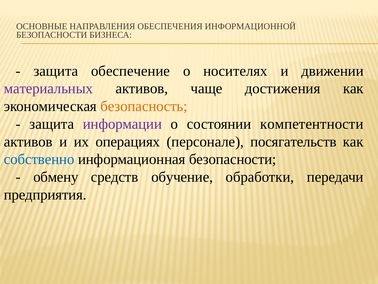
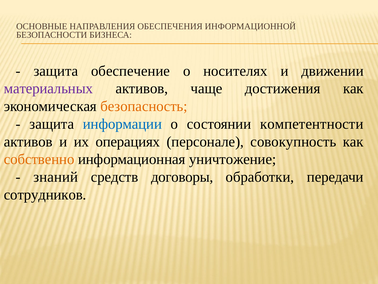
информации colour: purple -> blue
посягательств: посягательств -> совокупность
собственно colour: blue -> orange
информационная безопасности: безопасности -> уничтожение
обмену: обмену -> знаний
обучение: обучение -> договоры
предприятия: предприятия -> сотрудников
